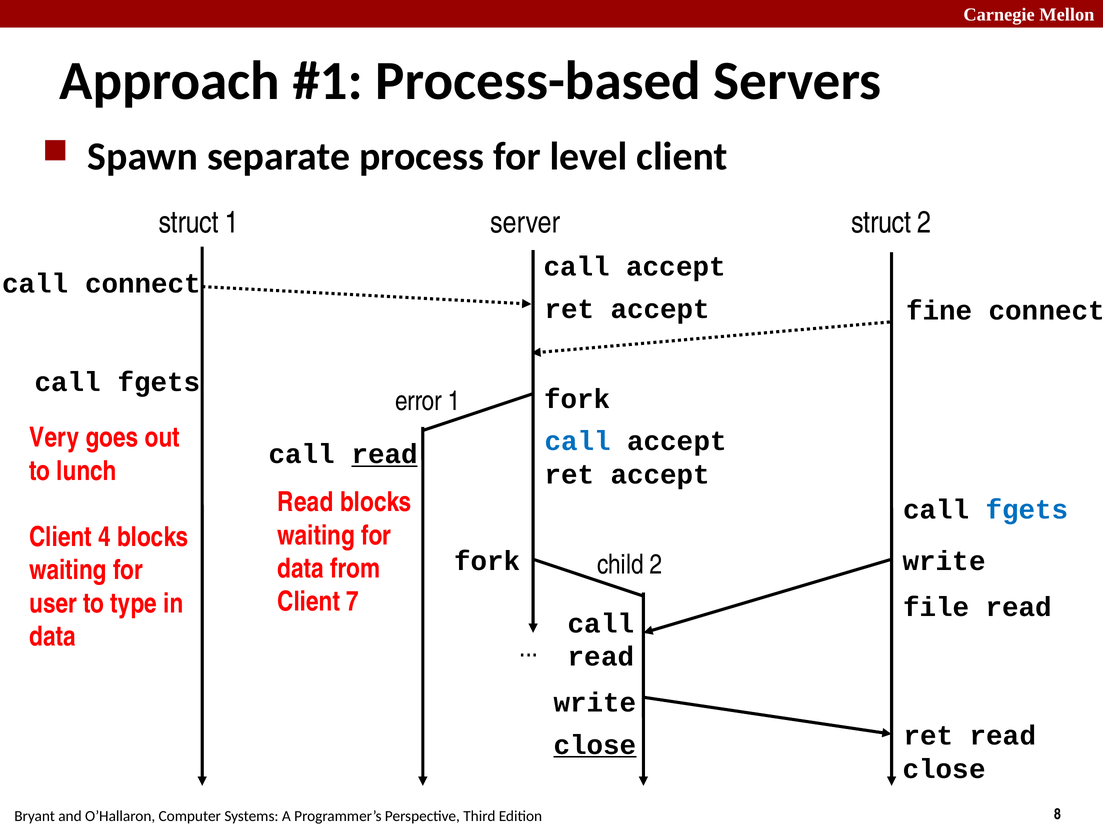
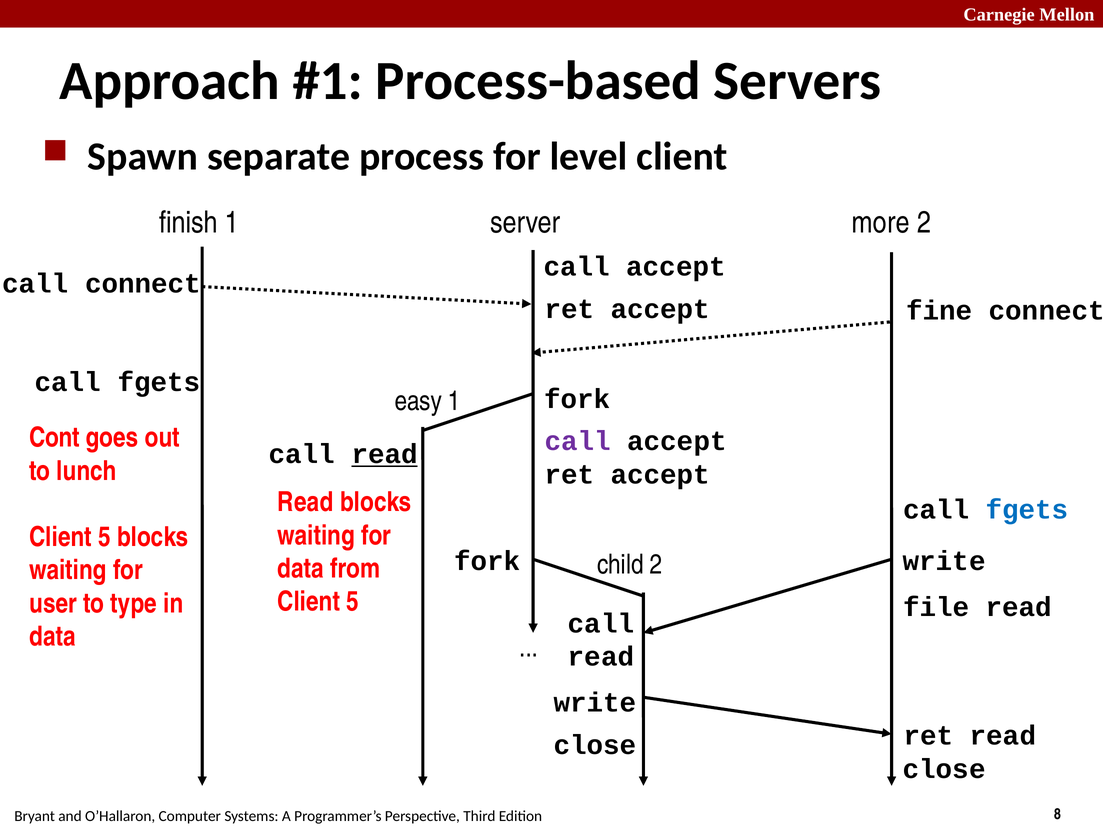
struct at (189, 222): struct -> finish
server struct: struct -> more
error: error -> easy
Very: Very -> Cont
call at (578, 441) colour: blue -> purple
4 at (104, 537): 4 -> 5
7 at (353, 601): 7 -> 5
close at (595, 744) underline: present -> none
